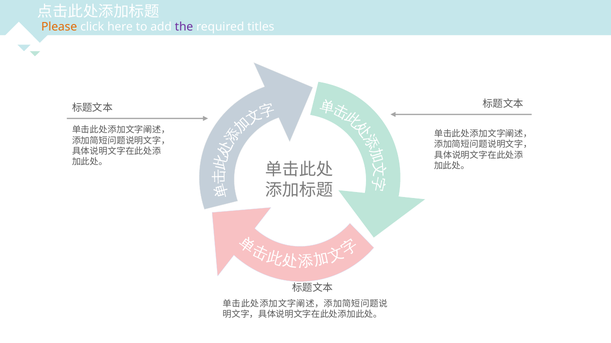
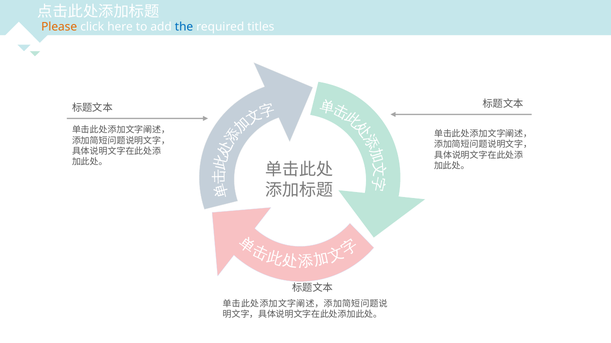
the colour: purple -> blue
